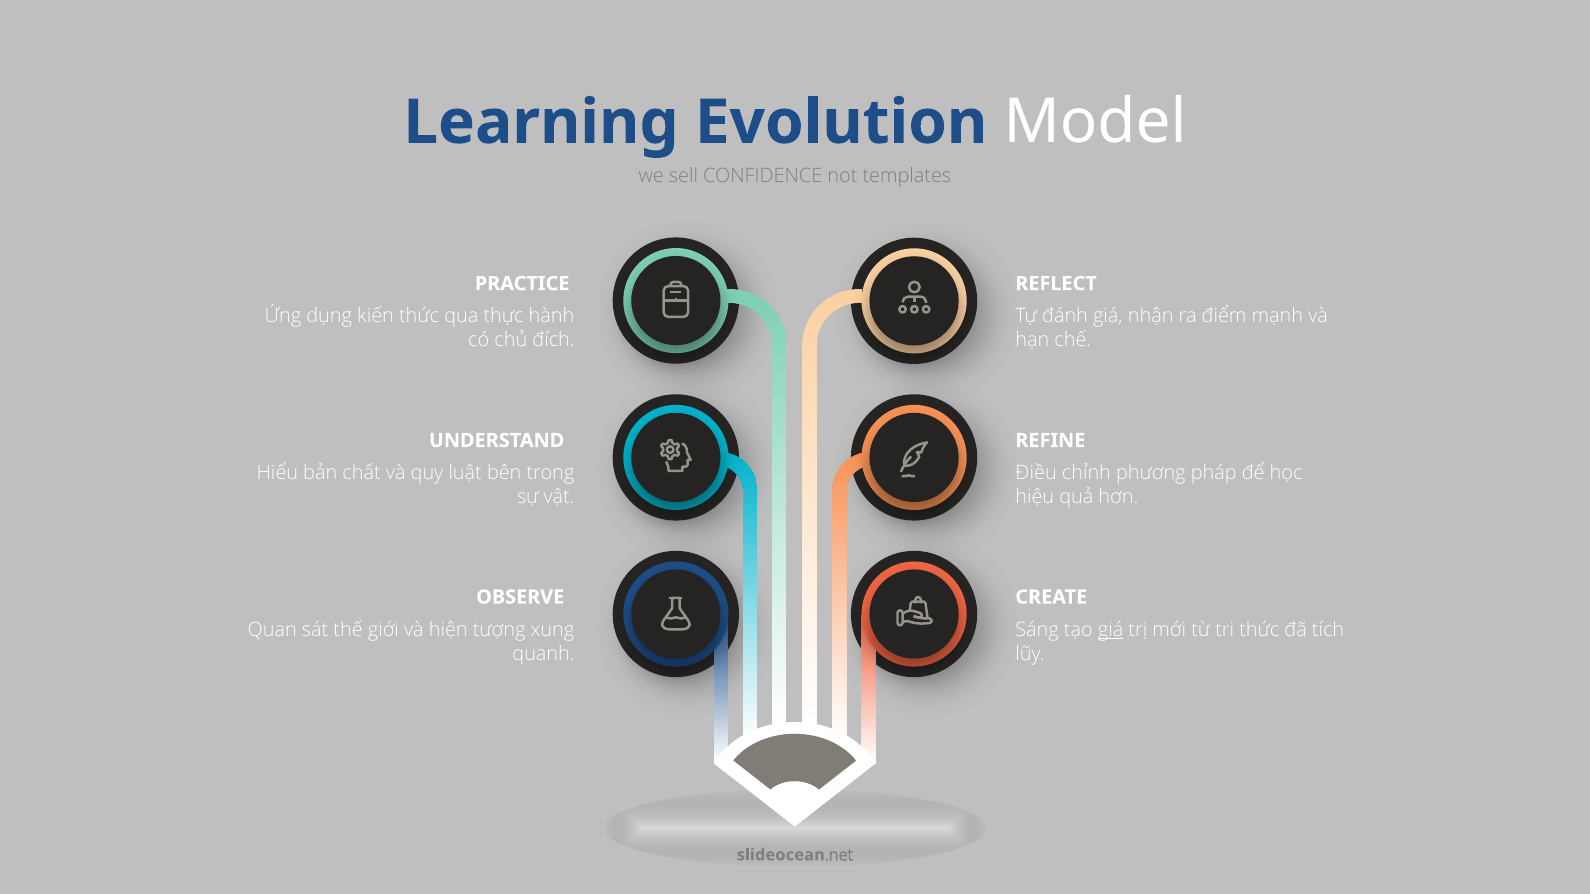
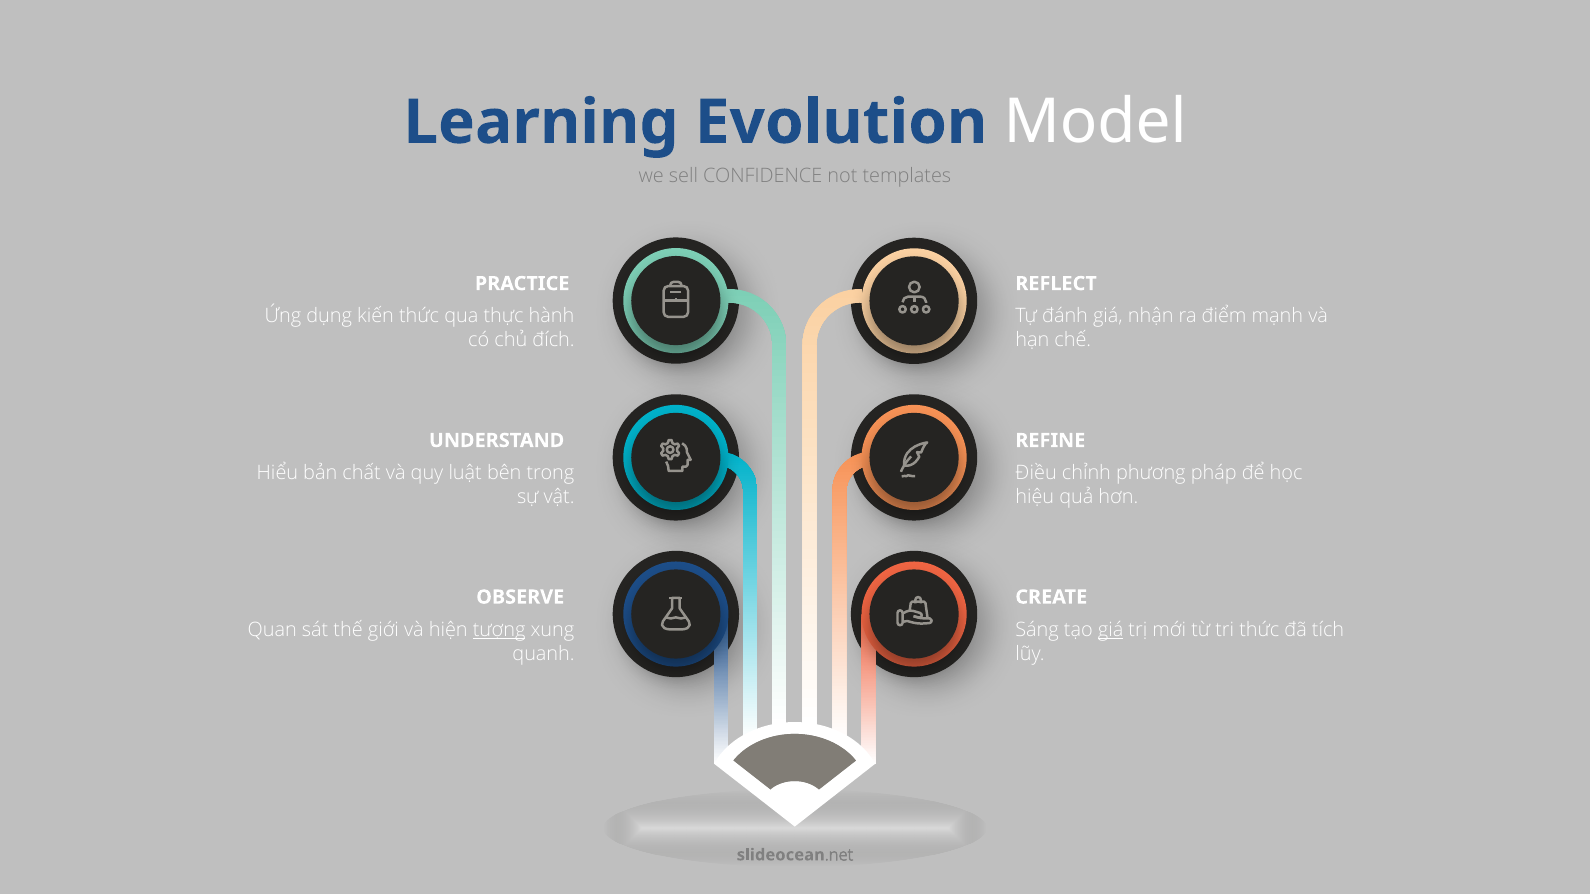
tượng underline: none -> present
